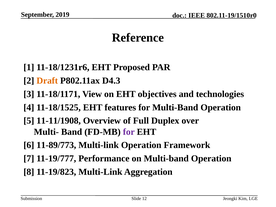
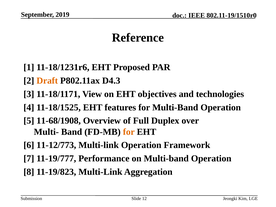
11-11/1908: 11-11/1908 -> 11-68/1908
for at (129, 132) colour: purple -> orange
11-89/773: 11-89/773 -> 11-12/773
